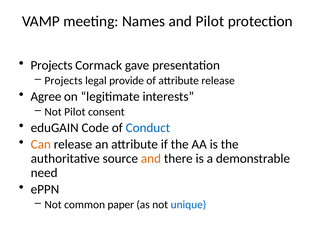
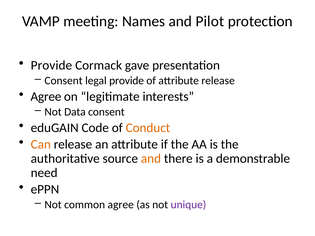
Projects at (52, 65): Projects -> Provide
Projects at (64, 81): Projects -> Consent
Not Pilot: Pilot -> Data
Conduct colour: blue -> orange
common paper: paper -> agree
unique colour: blue -> purple
